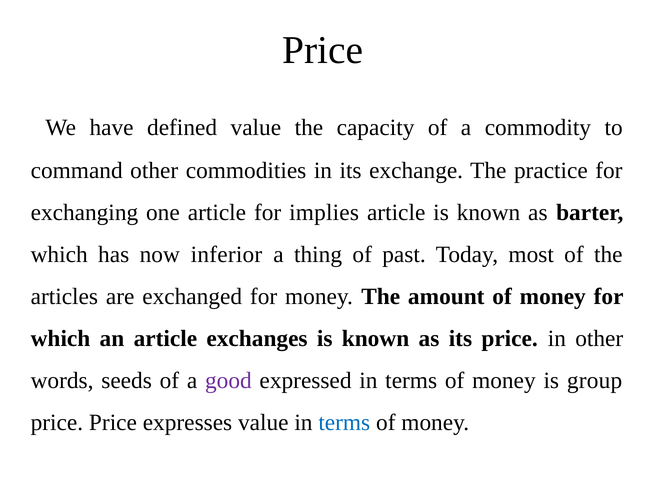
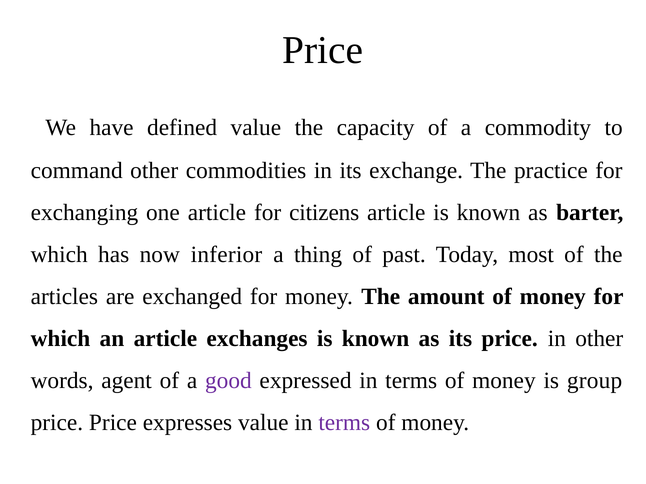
implies: implies -> citizens
seeds: seeds -> agent
terms at (344, 423) colour: blue -> purple
